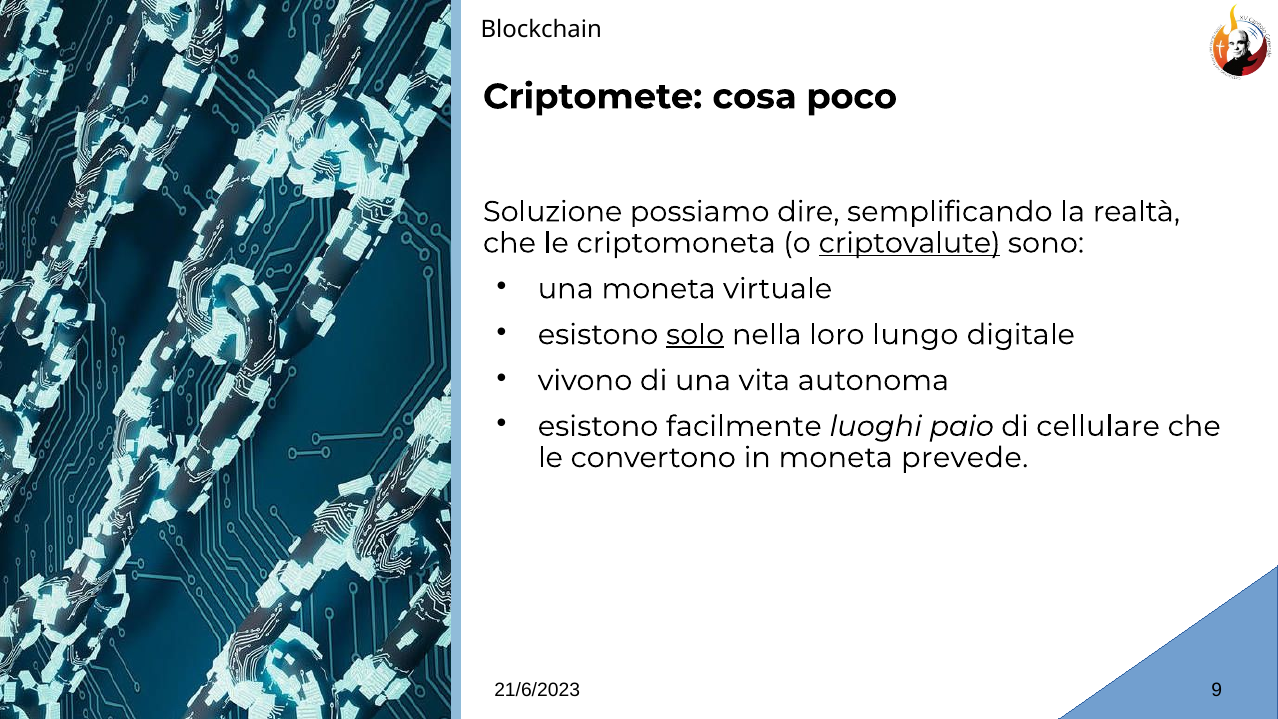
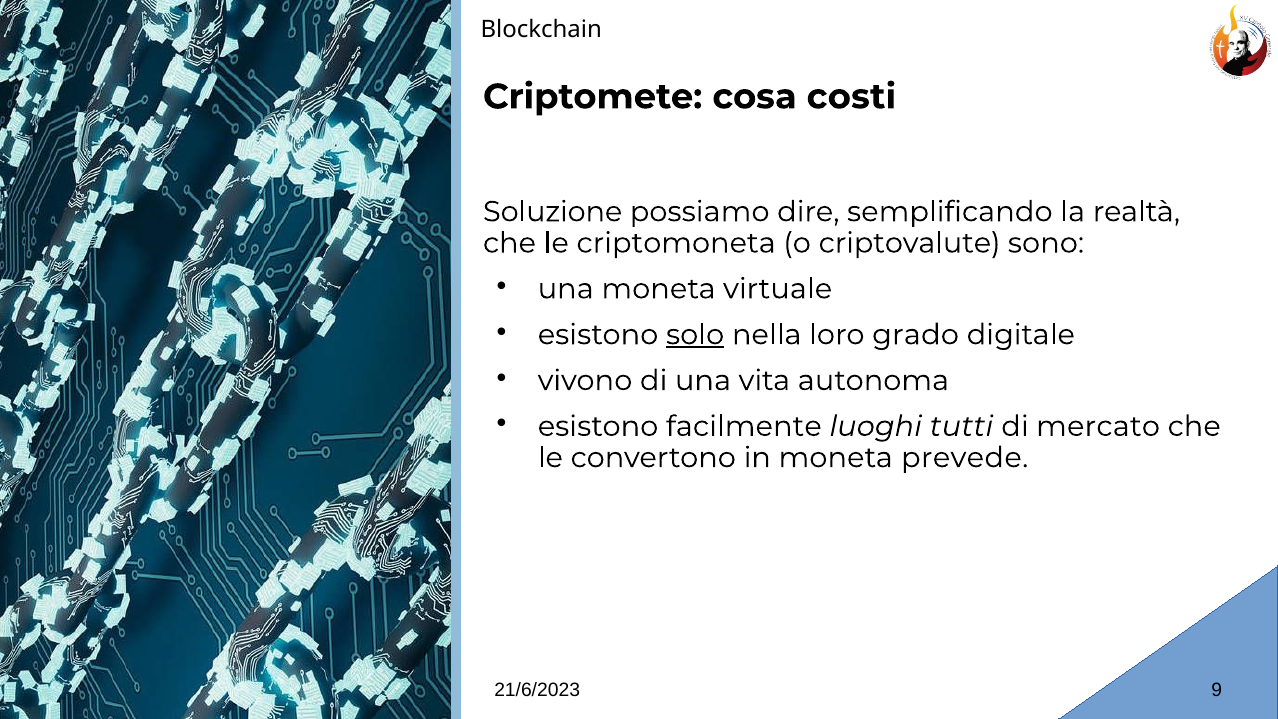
poco: poco -> costi
criptovalute underline: present -> none
lungo: lungo -> grado
paio: paio -> tutti
cellulare: cellulare -> mercato
